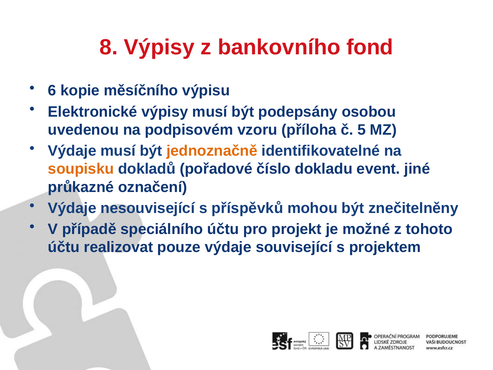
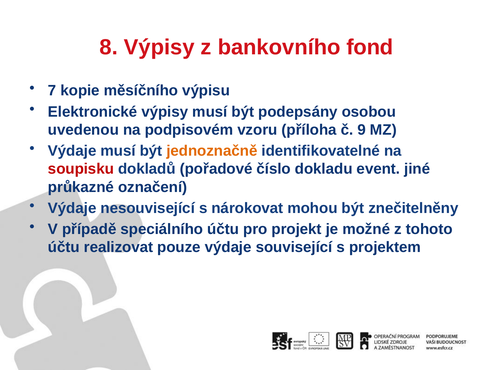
6: 6 -> 7
5: 5 -> 9
soupisku colour: orange -> red
příspěvků: příspěvků -> nárokovat
